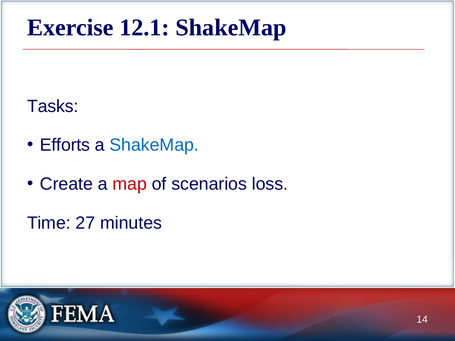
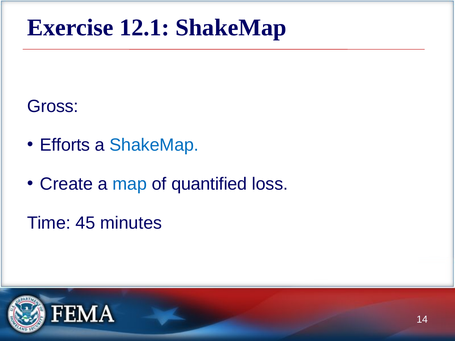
Tasks: Tasks -> Gross
map colour: red -> blue
scenarios: scenarios -> quantified
27: 27 -> 45
